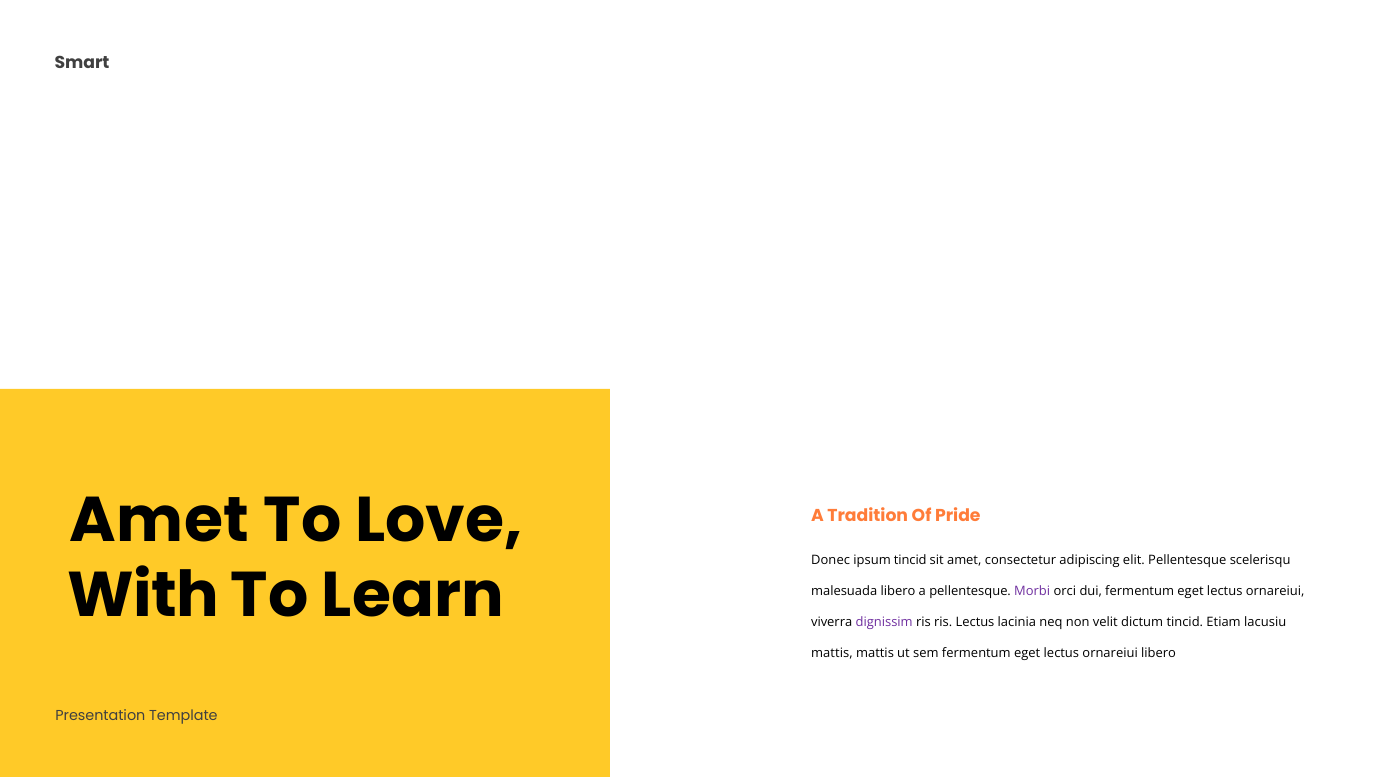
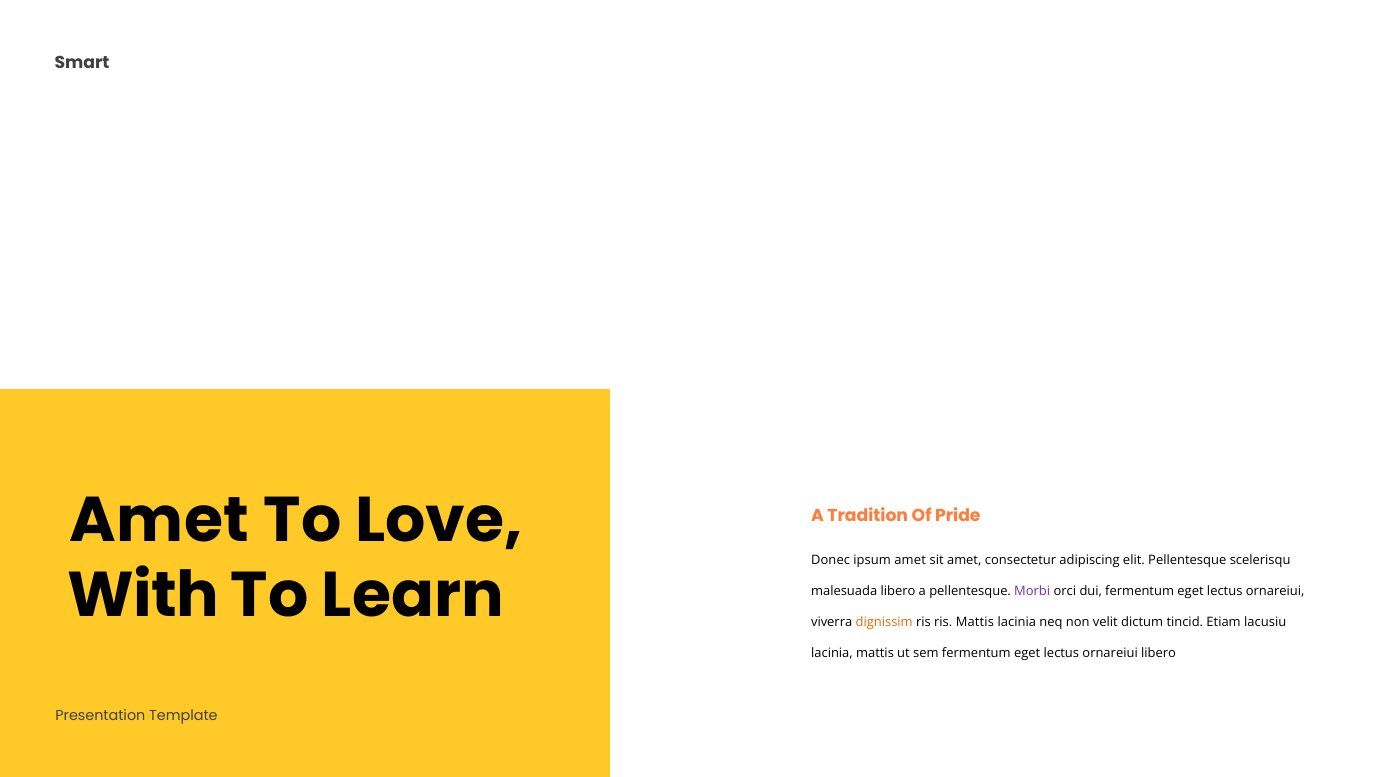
ipsum tincid: tincid -> amet
dignissim colour: purple -> orange
ris Lectus: Lectus -> Mattis
mattis at (832, 653): mattis -> lacinia
